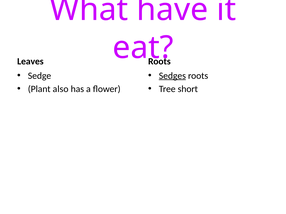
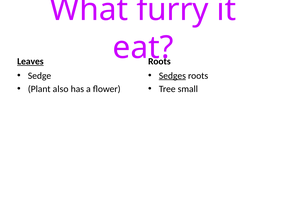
have: have -> furry
Leaves underline: none -> present
short: short -> small
